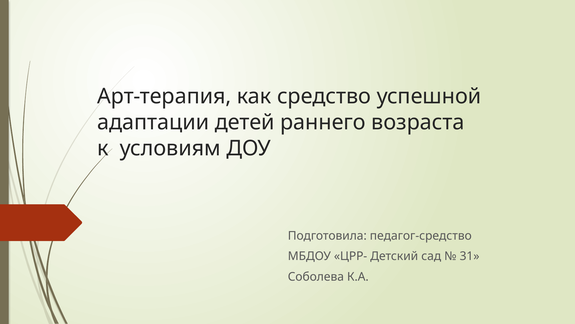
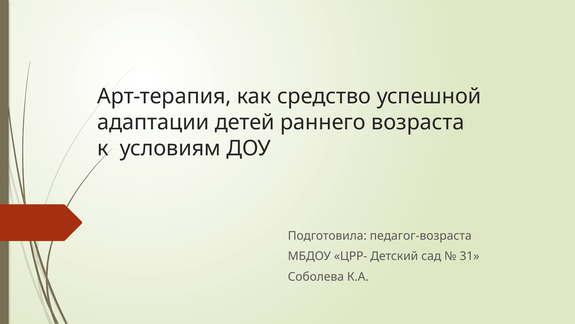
педагог-средство: педагог-средство -> педагог-возраста
